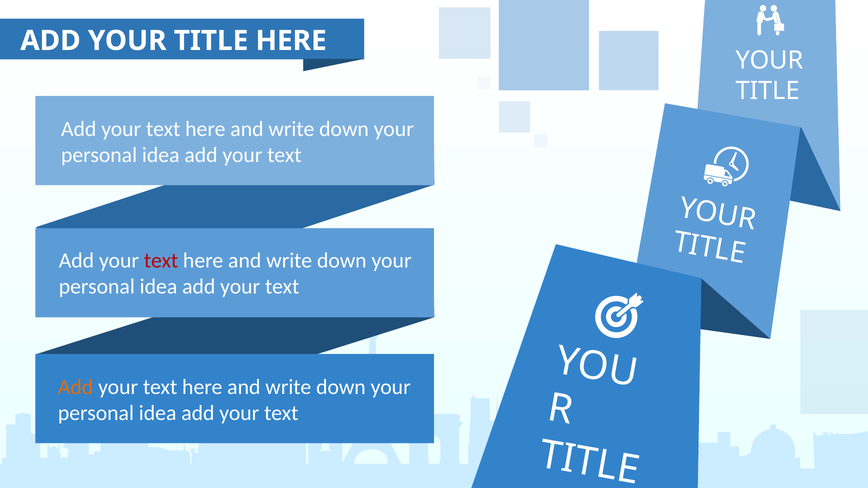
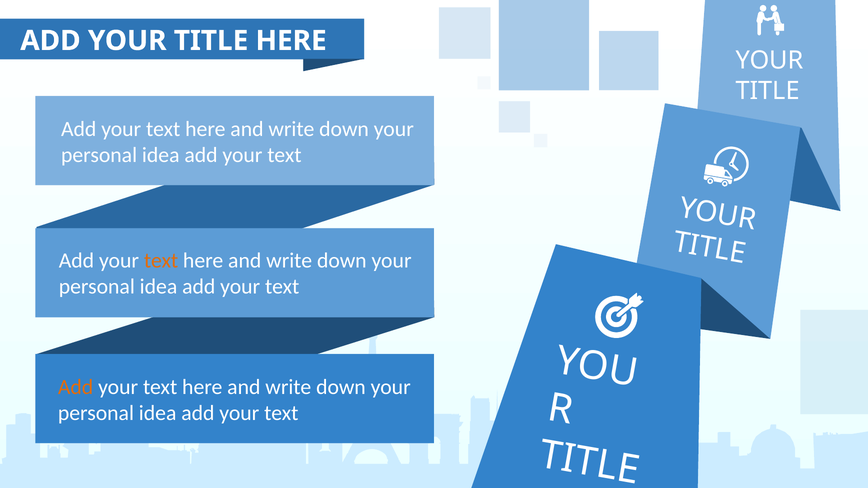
text at (161, 261) colour: red -> orange
